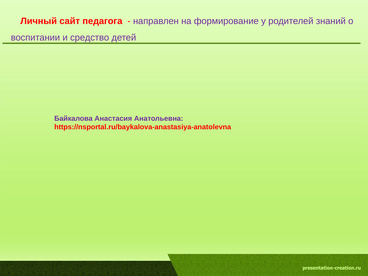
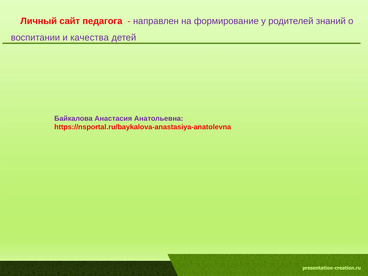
средство: средство -> качества
